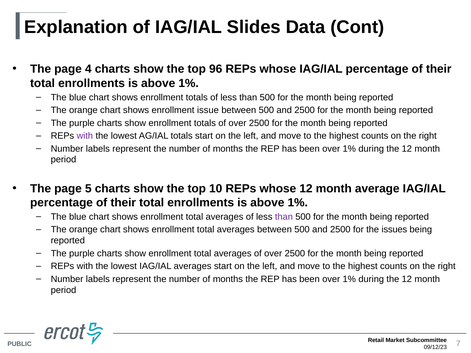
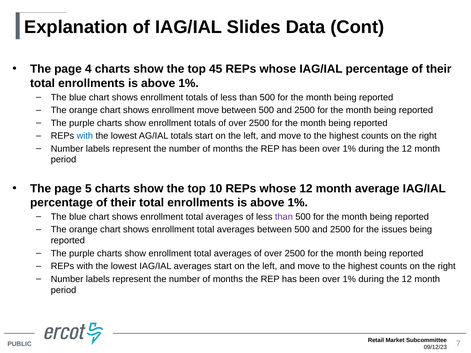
96: 96 -> 45
enrollment issue: issue -> move
with at (85, 136) colour: purple -> blue
